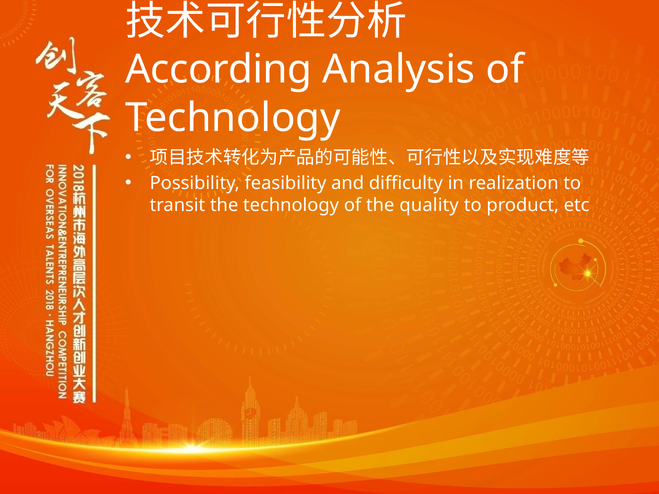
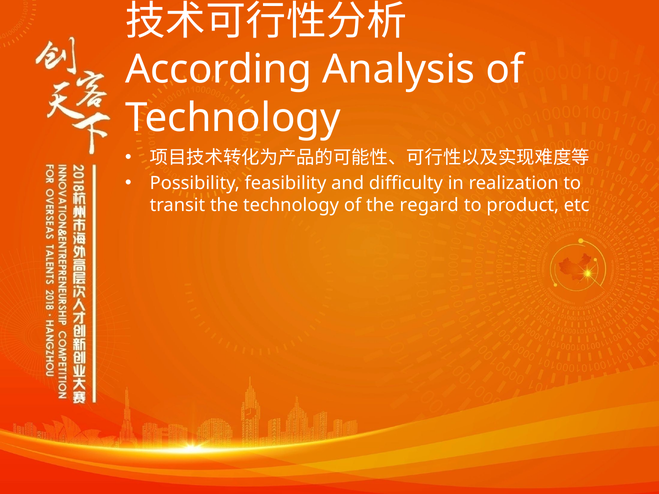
quality: quality -> regard
